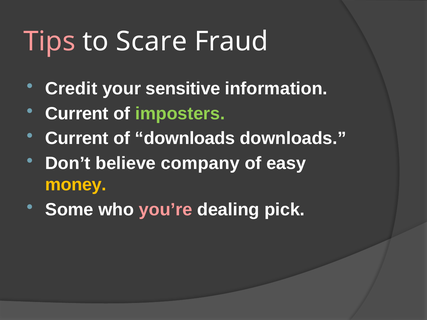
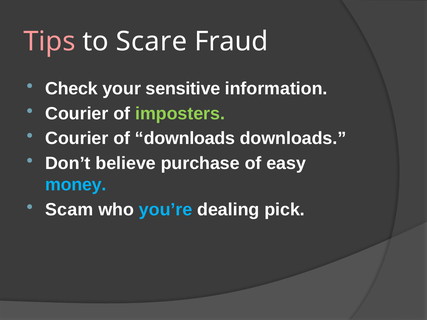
Credit: Credit -> Check
Current at (77, 114): Current -> Courier
Current at (77, 139): Current -> Courier
company: company -> purchase
money colour: yellow -> light blue
Some: Some -> Scam
you’re colour: pink -> light blue
